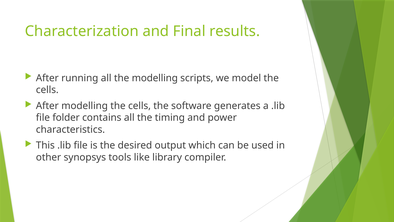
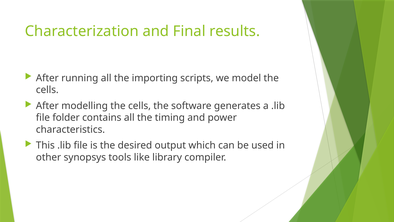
the modelling: modelling -> importing
